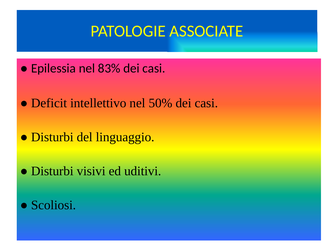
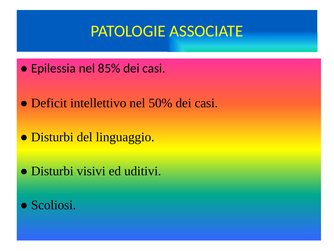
83%: 83% -> 85%
